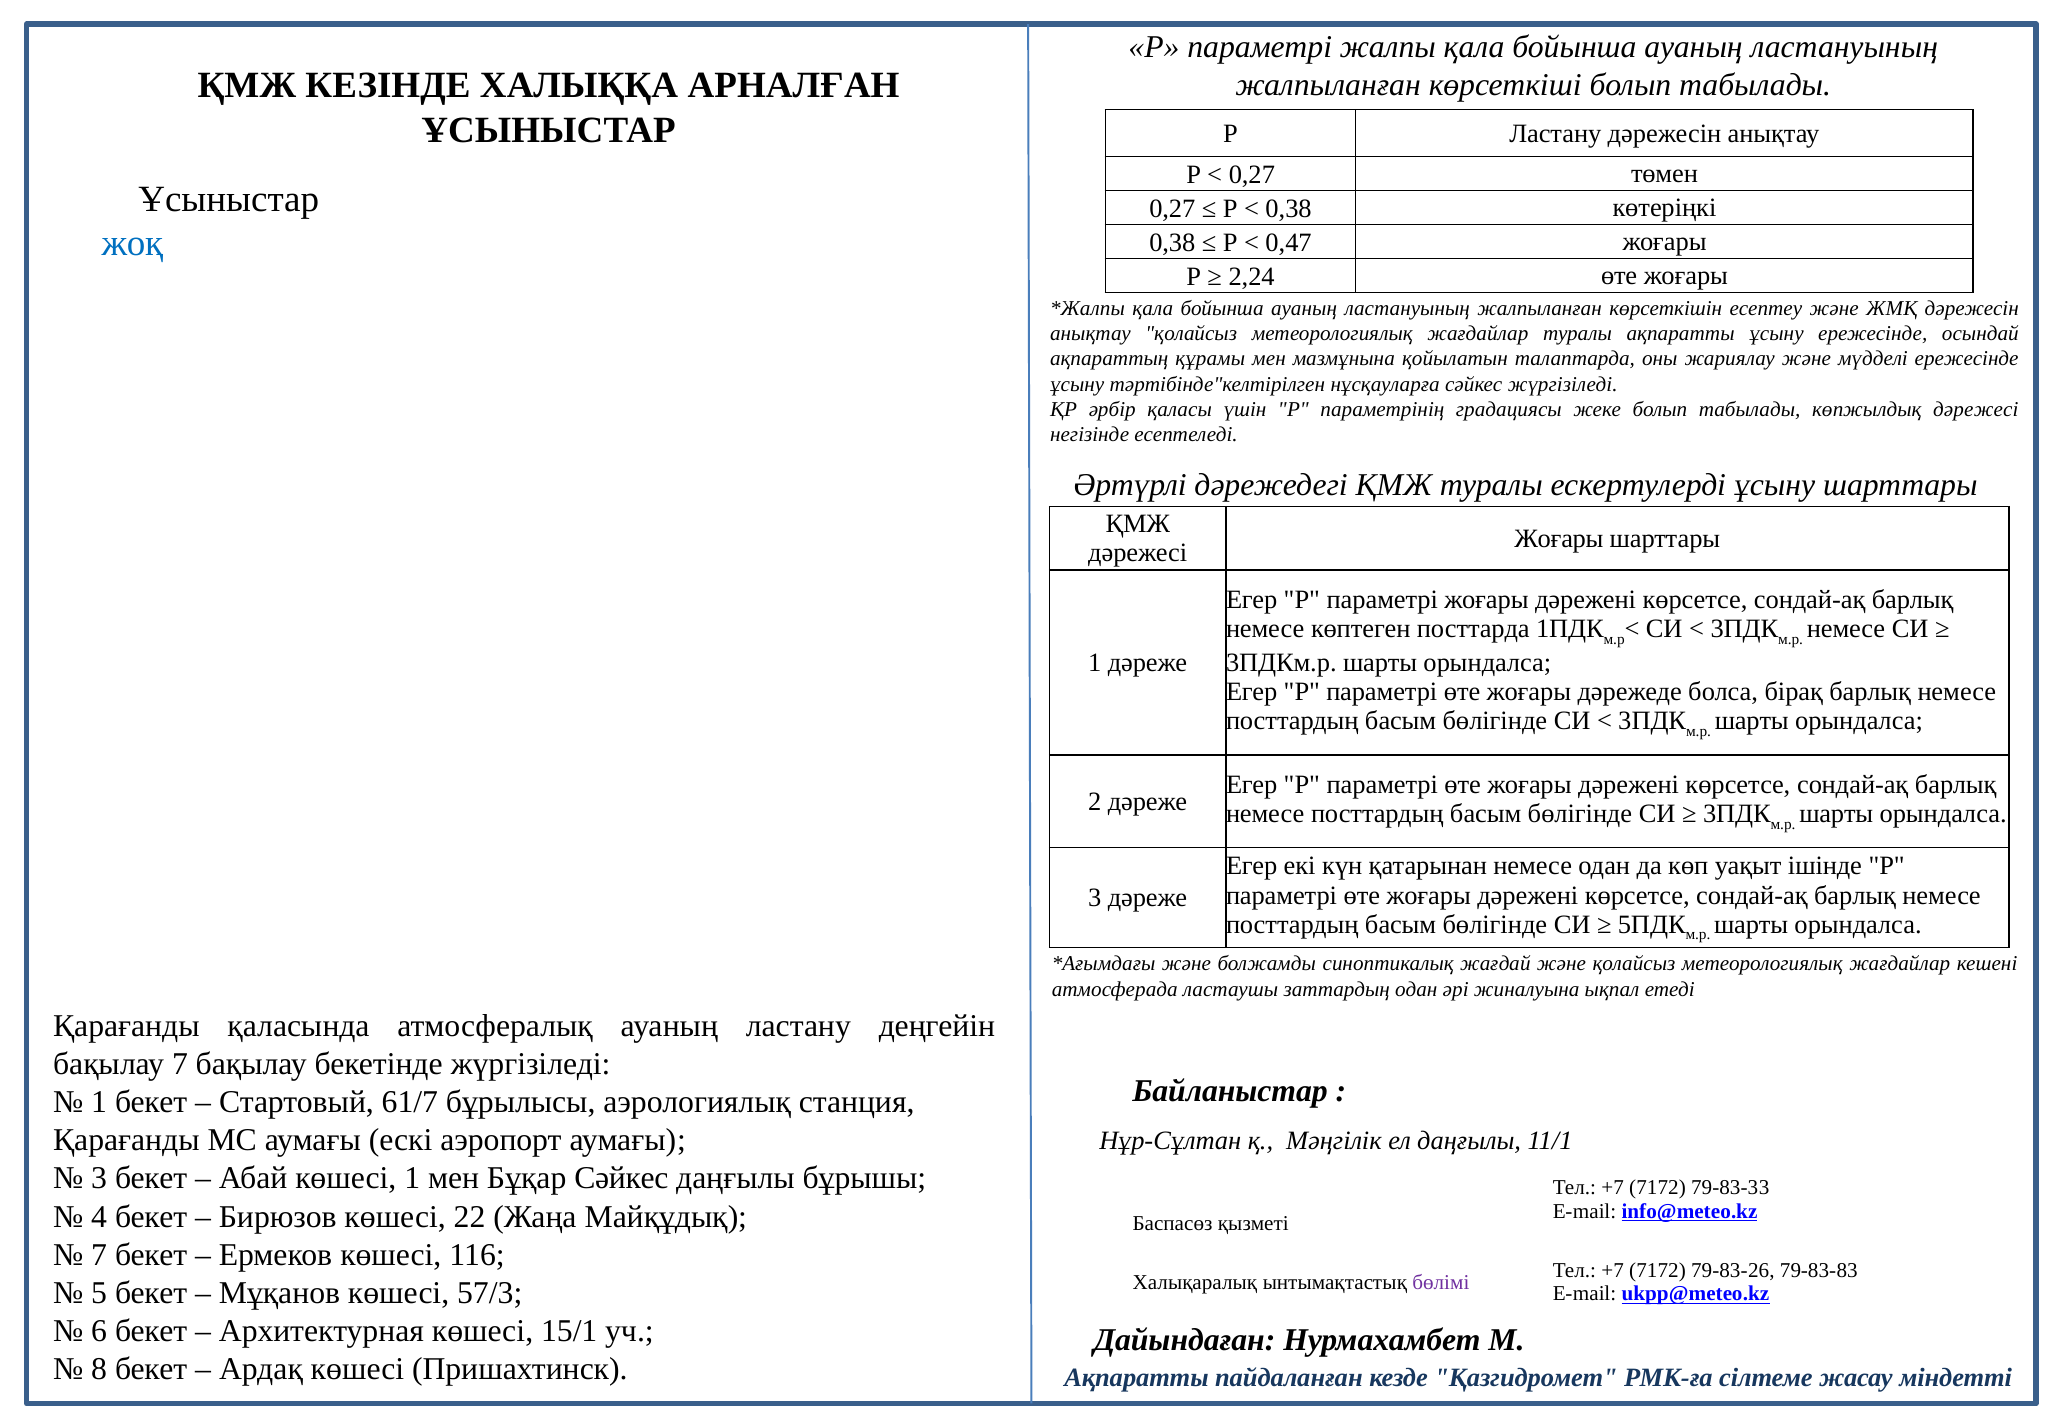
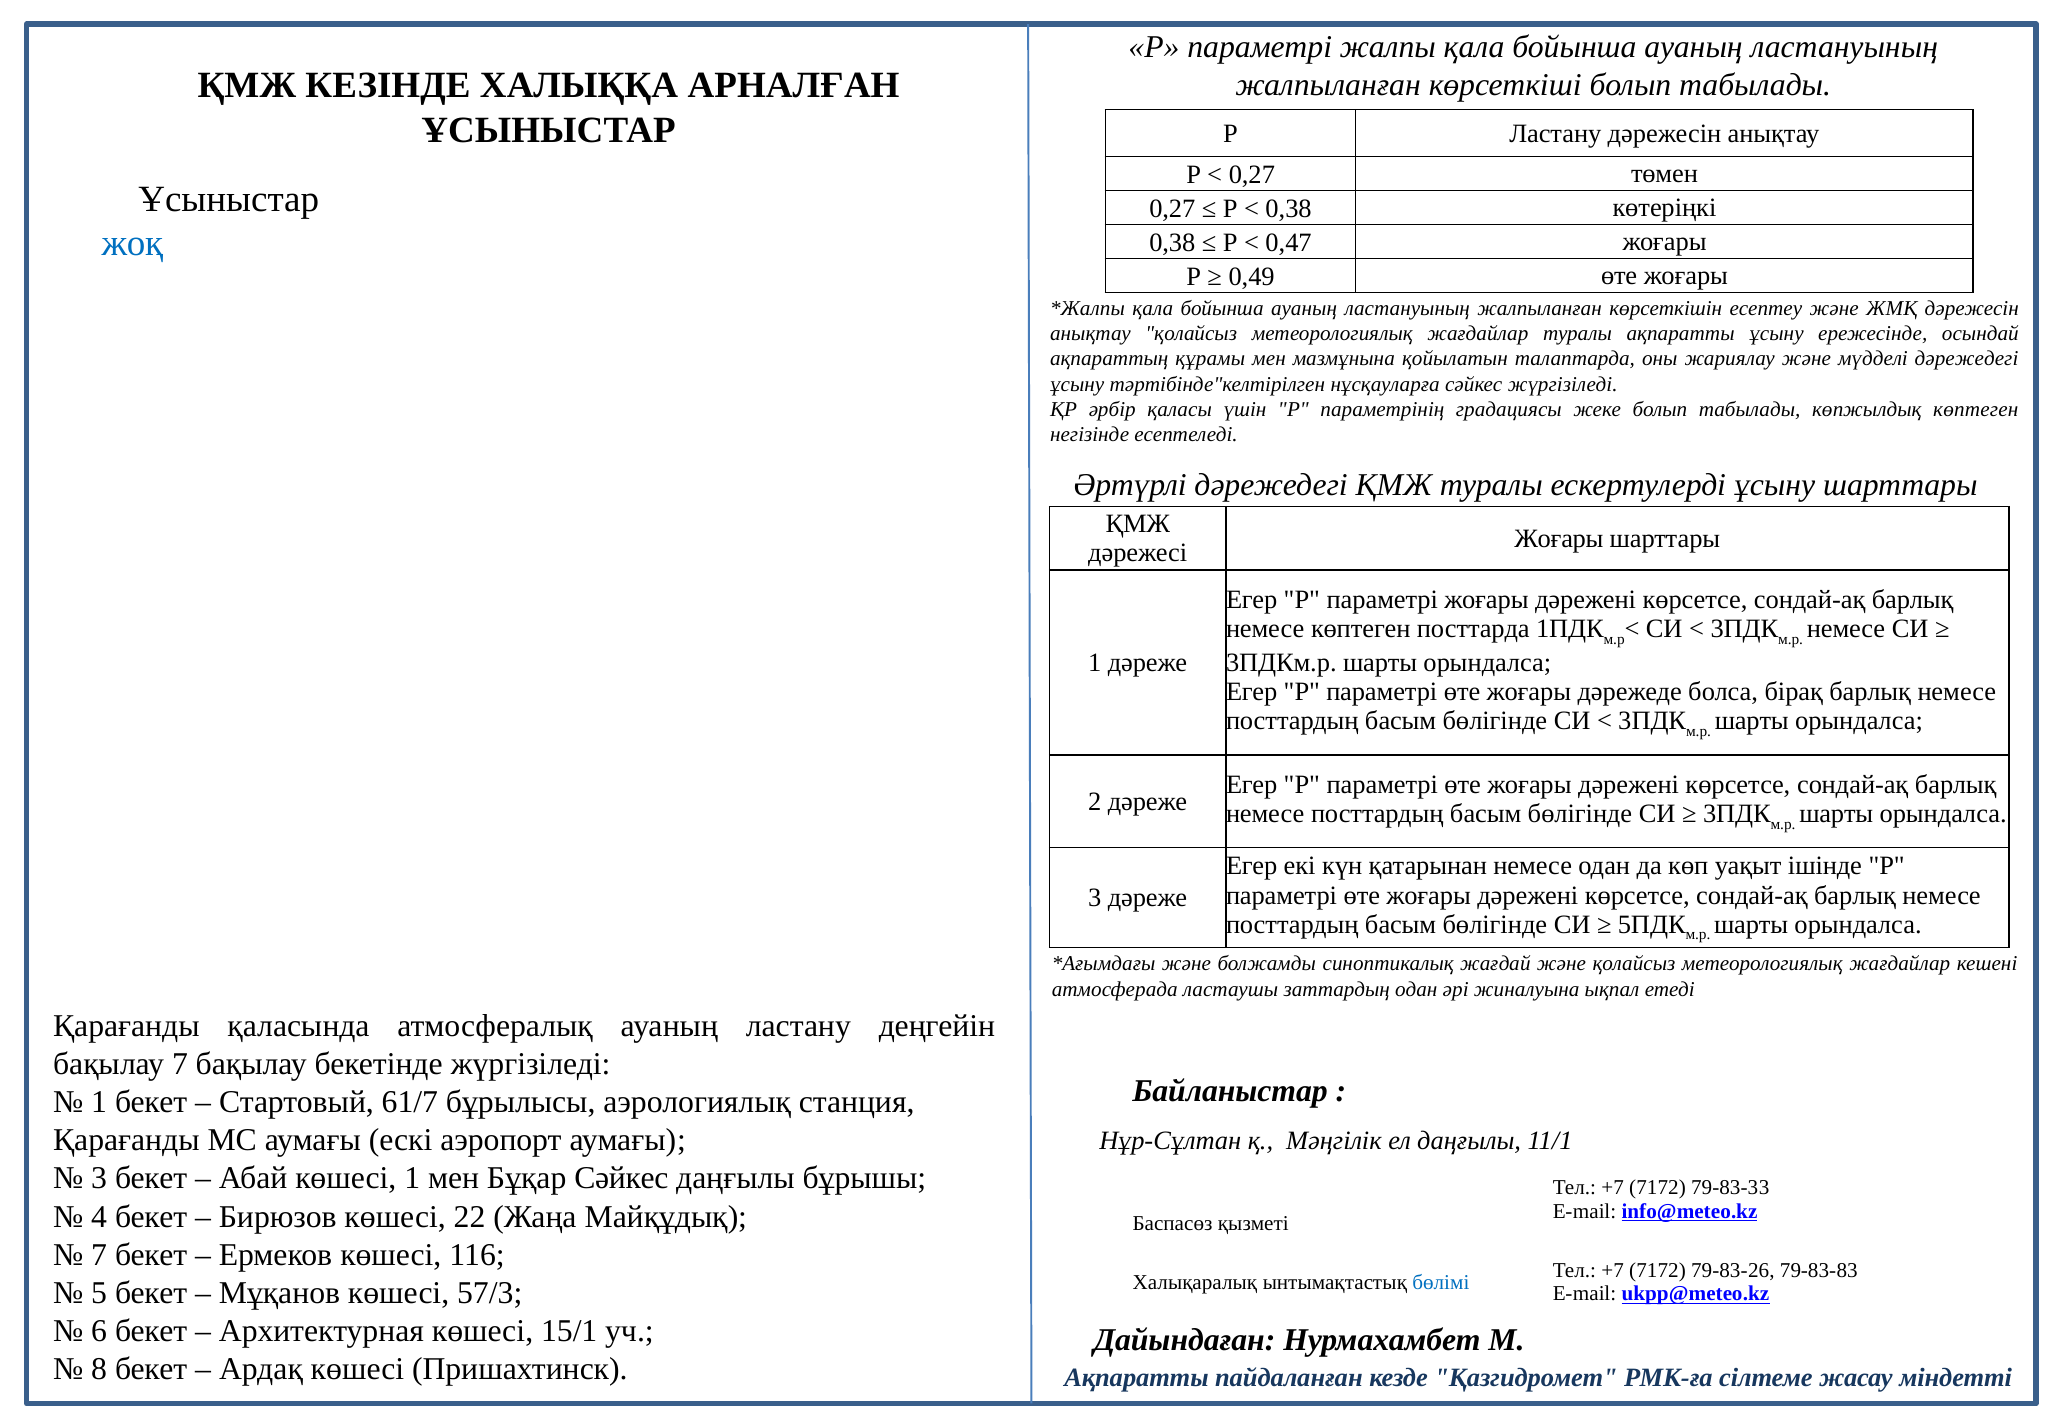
2,24: 2,24 -> 0,49
мүдделі ережесінде: ережесінде -> дәрежедегі
көпжылдық дәрежесі: дәрежесі -> көптеген
бөлімі colour: purple -> blue
